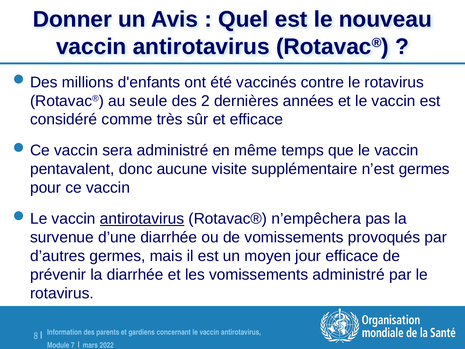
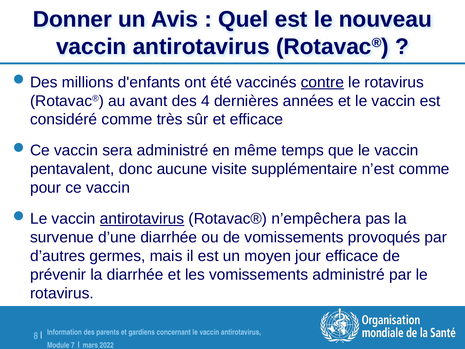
contre underline: none -> present
seule: seule -> avant
2: 2 -> 4
n’est germes: germes -> comme
